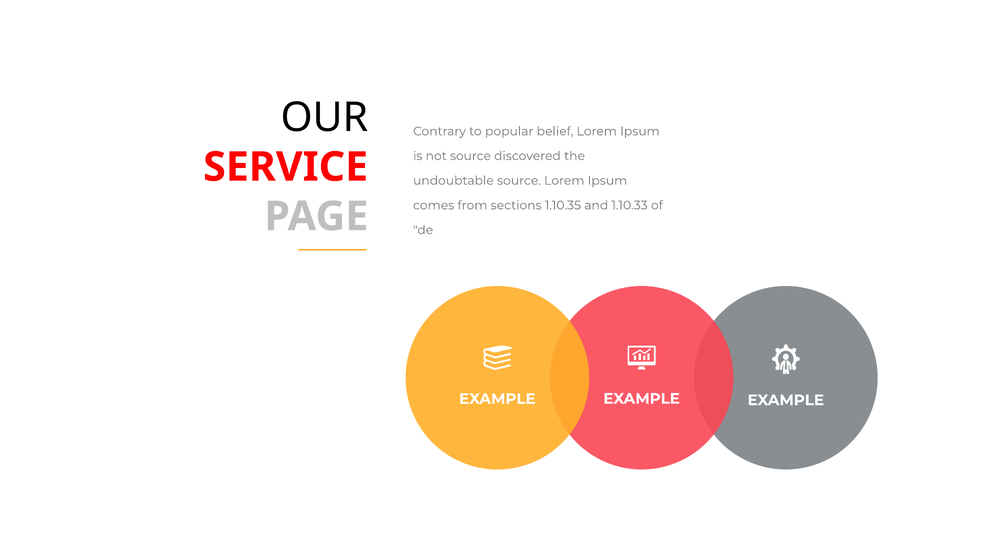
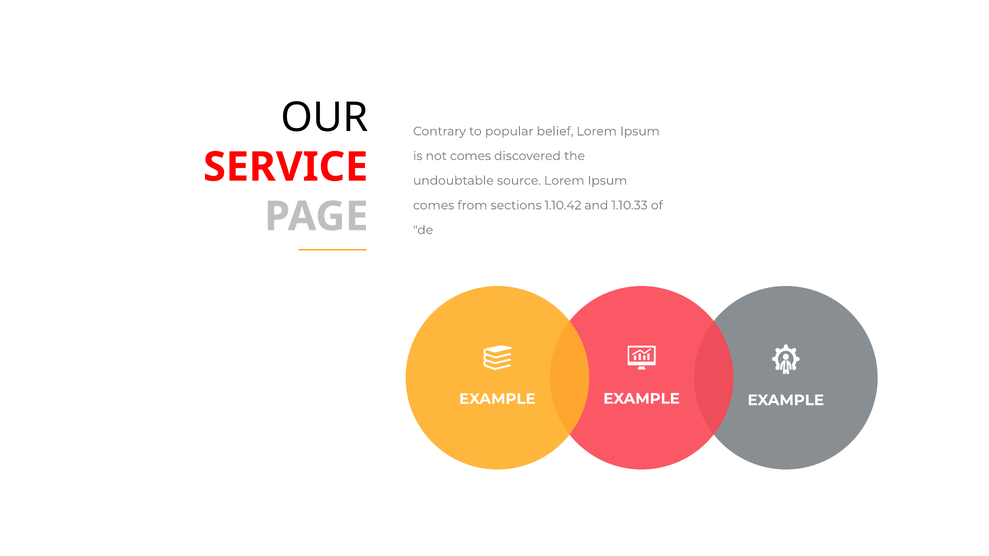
not source: source -> comes
1.10.35: 1.10.35 -> 1.10.42
